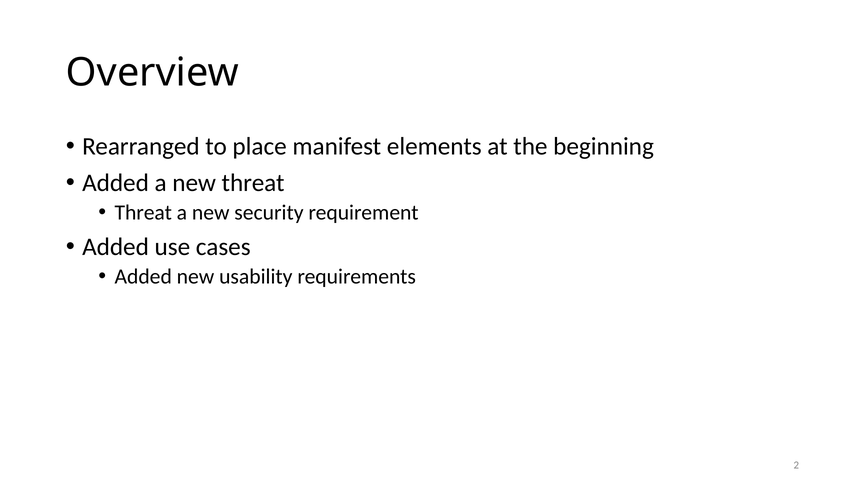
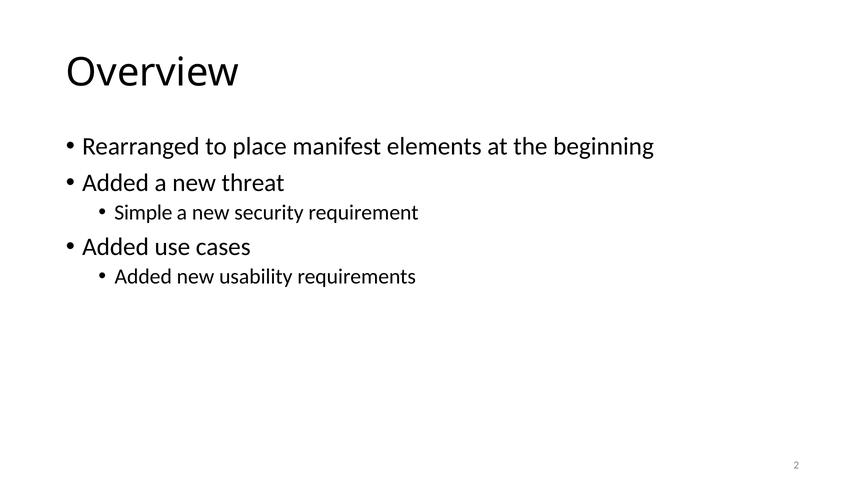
Threat at (143, 212): Threat -> Simple
